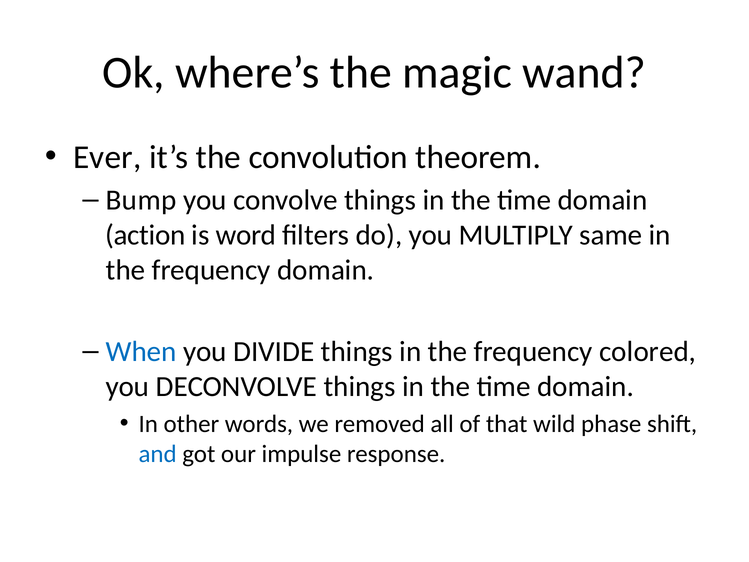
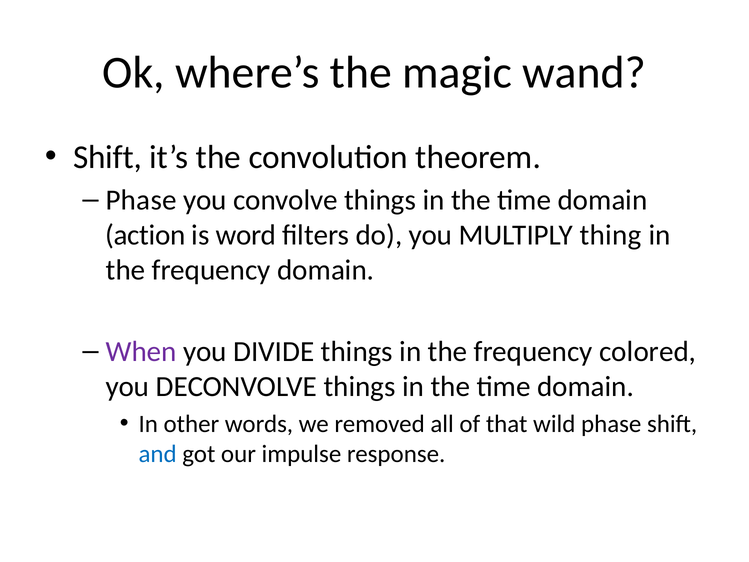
Ever at (107, 157): Ever -> Shift
Bump at (141, 200): Bump -> Phase
same: same -> thing
When colour: blue -> purple
